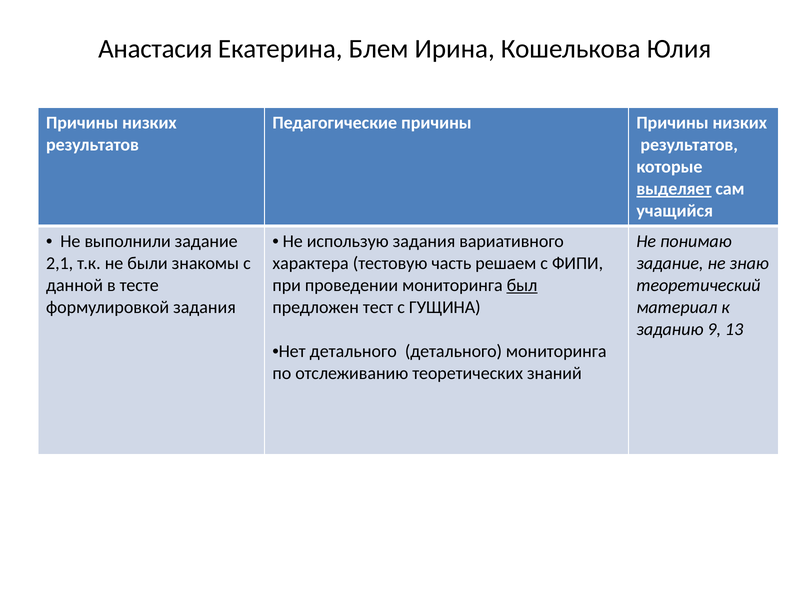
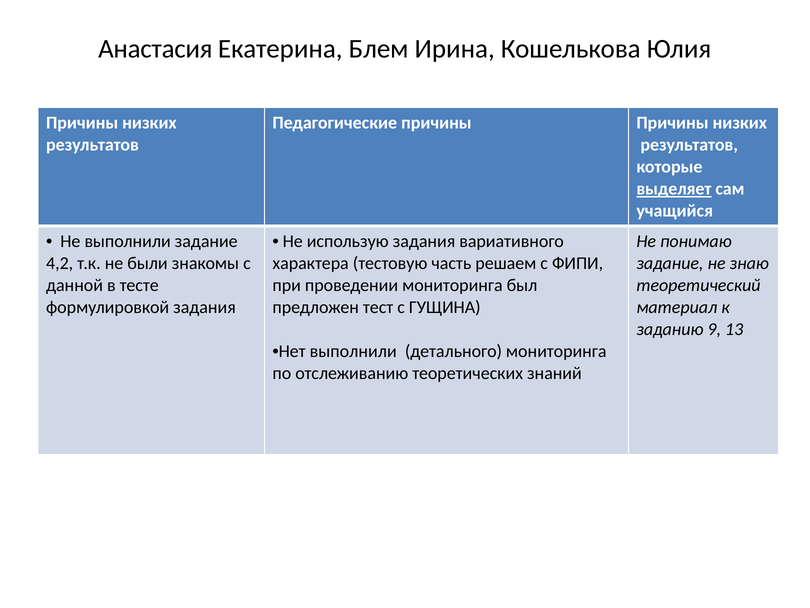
2,1: 2,1 -> 4,2
был underline: present -> none
Нет детального: детального -> выполнили
